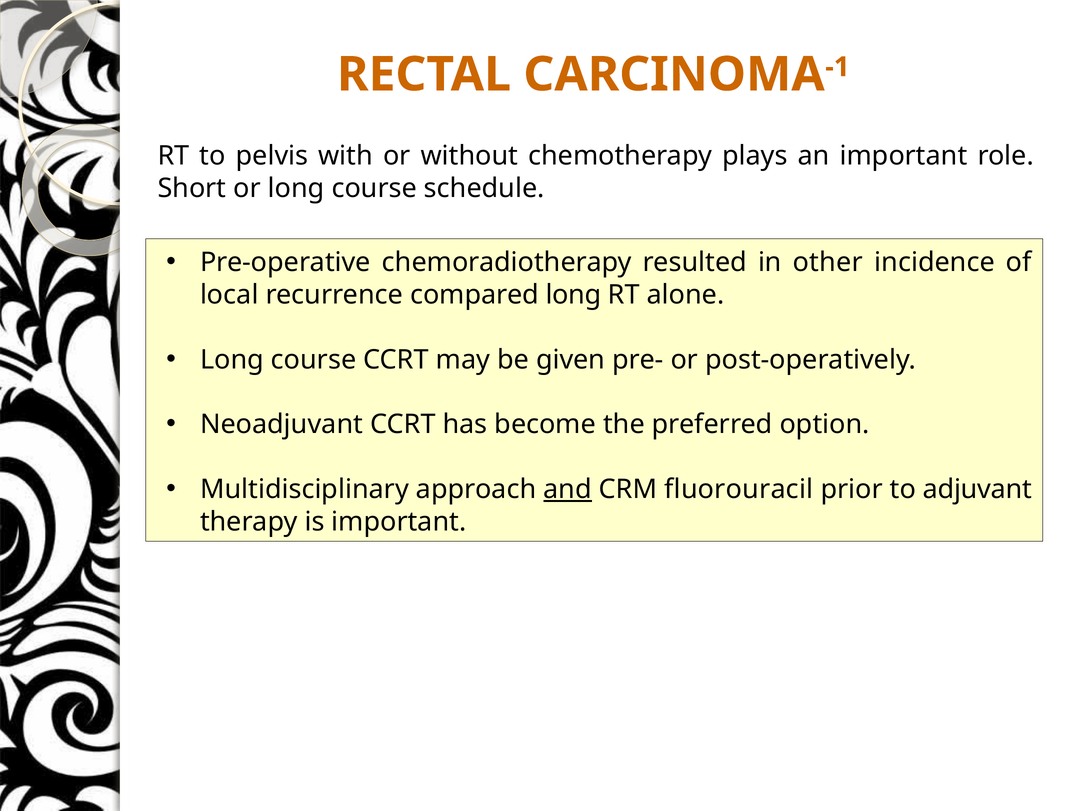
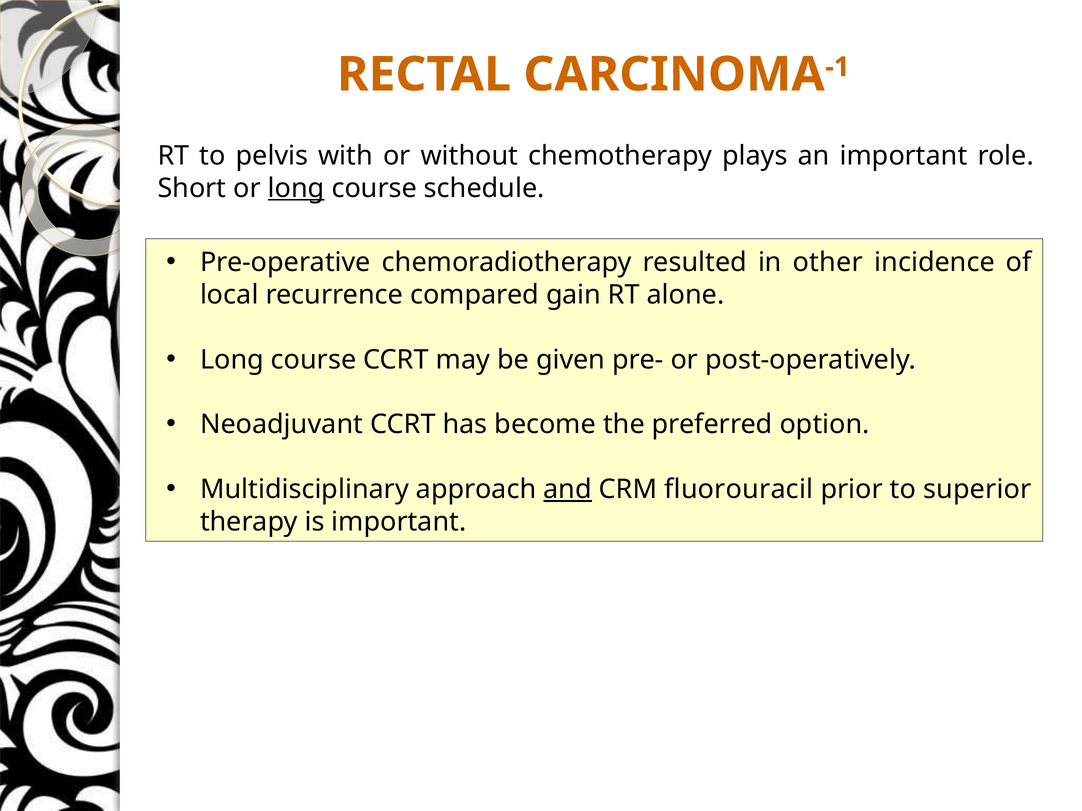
long at (296, 188) underline: none -> present
compared long: long -> gain
adjuvant: adjuvant -> superior
